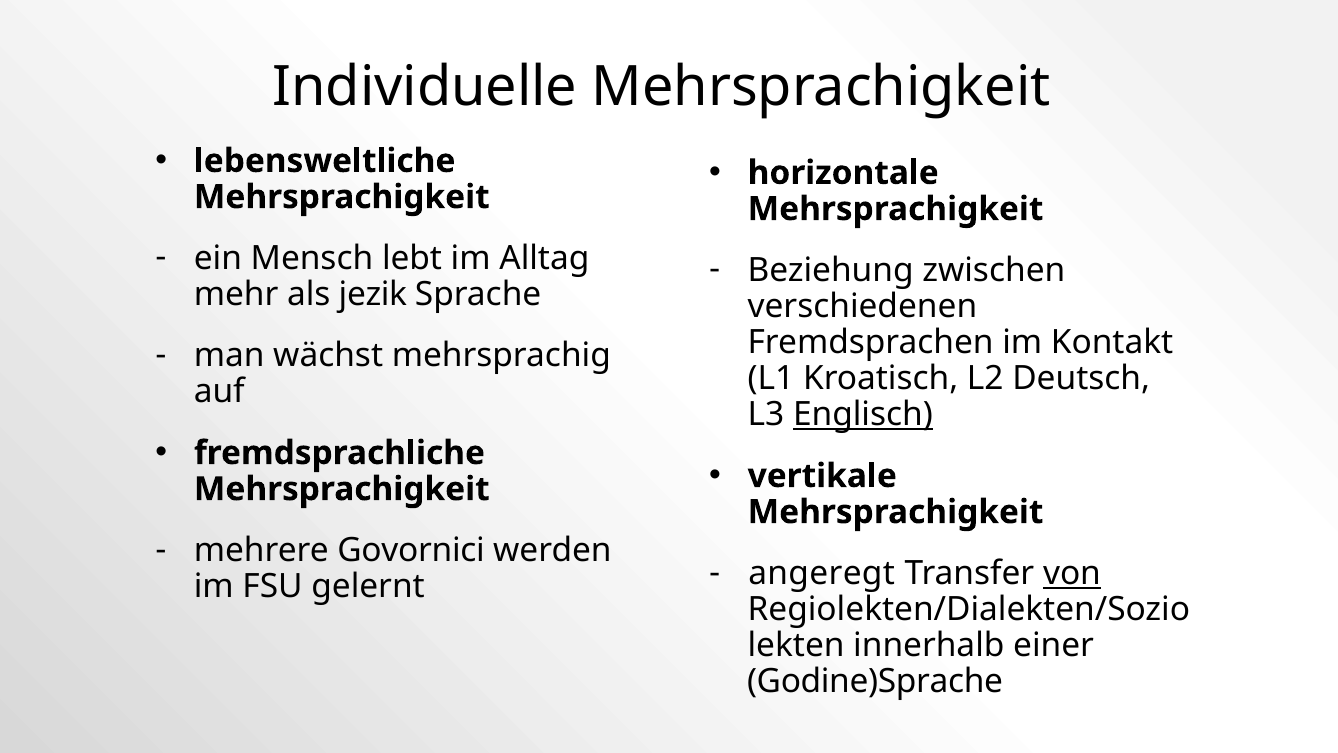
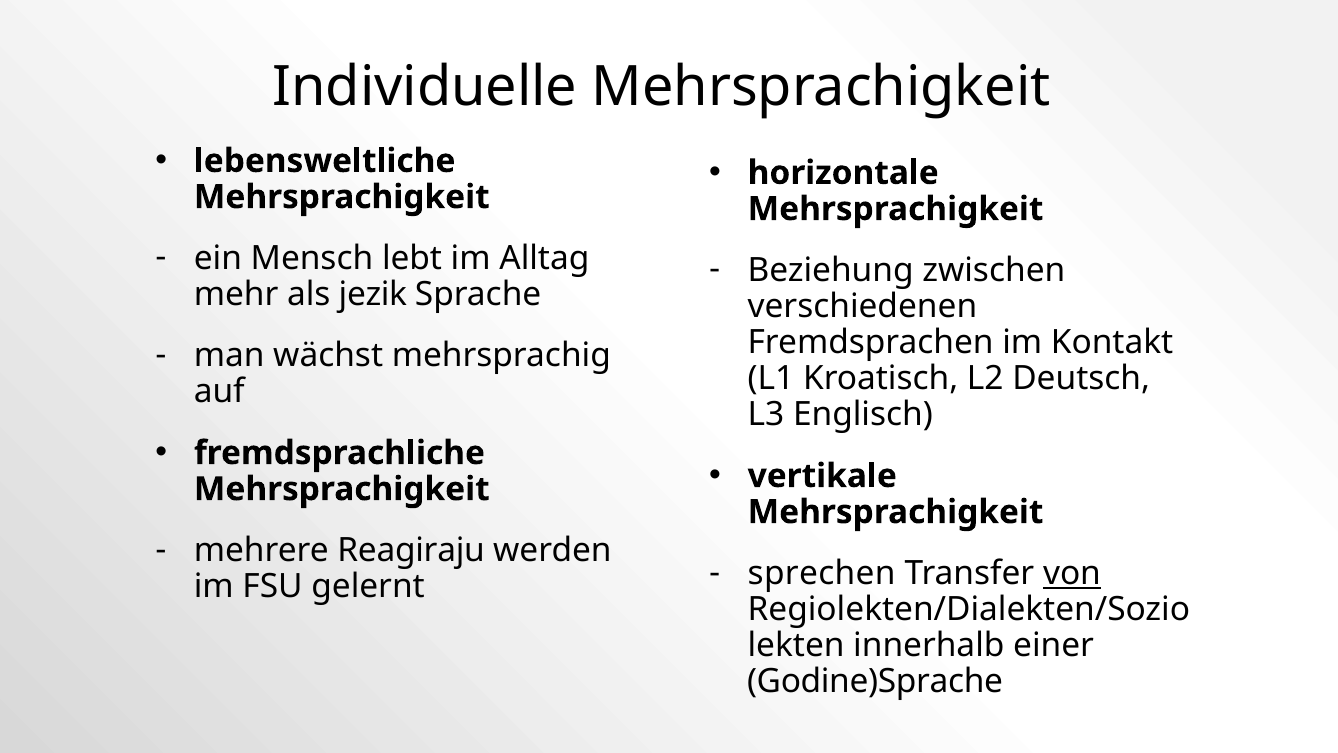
Englisch underline: present -> none
Govornici: Govornici -> Reagiraju
angeregt: angeregt -> sprechen
